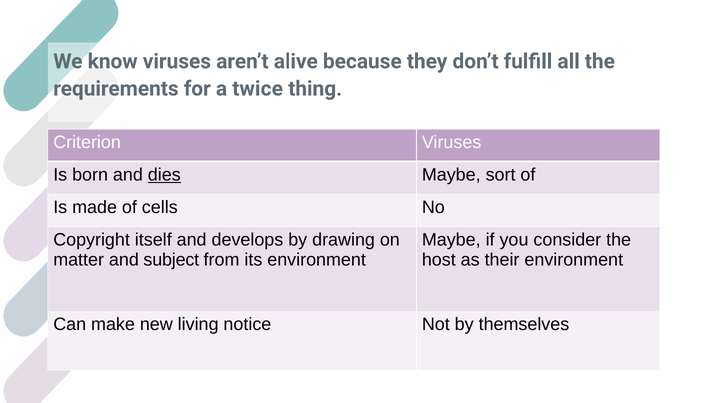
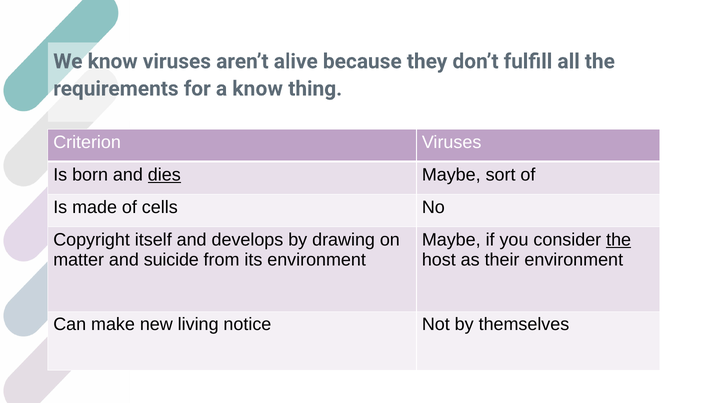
a twice: twice -> know
the at (619, 240) underline: none -> present
subject: subject -> suicide
